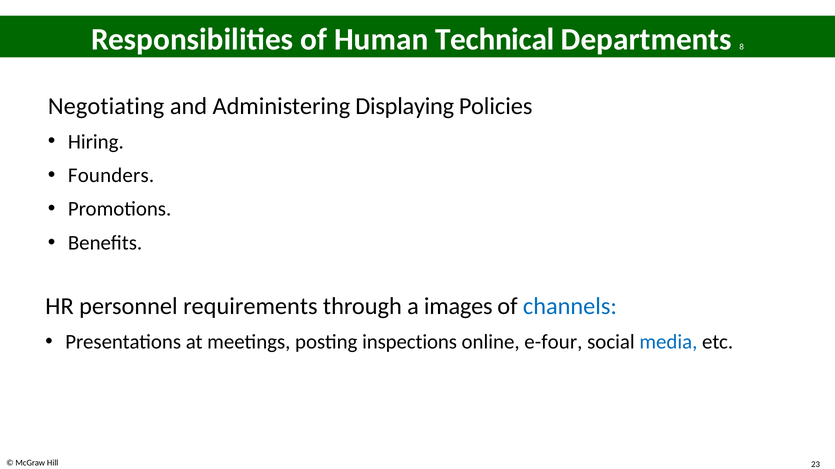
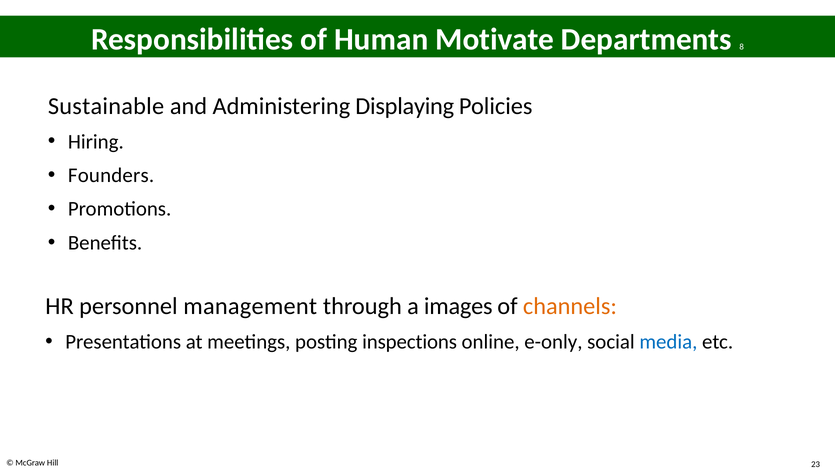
Technical: Technical -> Motivate
Negotiating: Negotiating -> Sustainable
requirements: requirements -> management
channels colour: blue -> orange
e-four: e-four -> e-only
